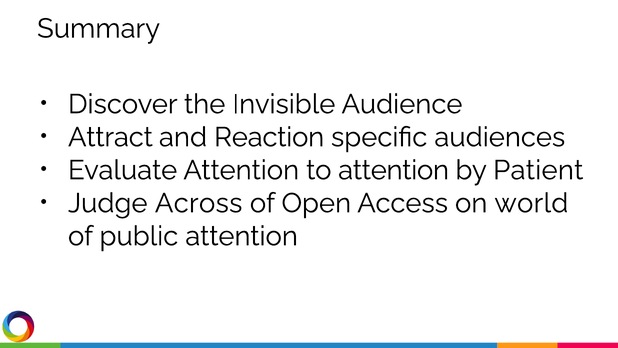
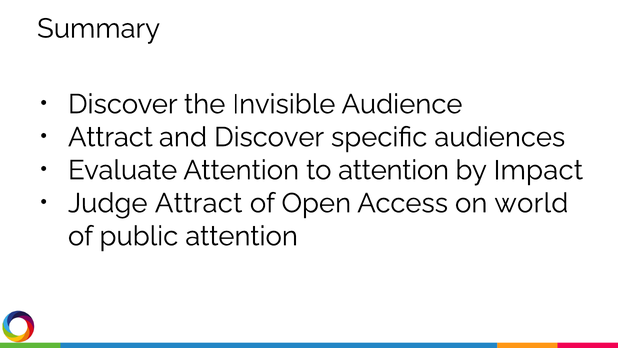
and Reaction: Reaction -> Discover
Patient: Patient -> Impact
Judge Across: Across -> Attract
